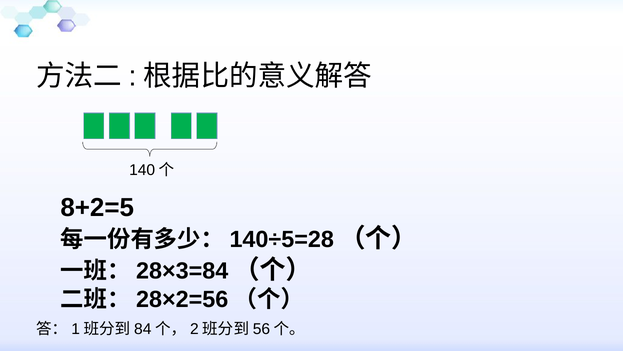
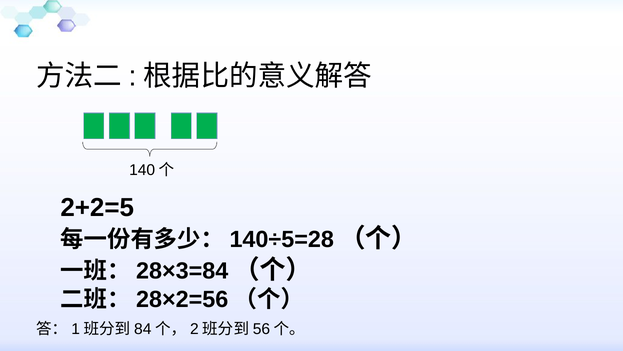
8+2=5: 8+2=5 -> 2+2=5
